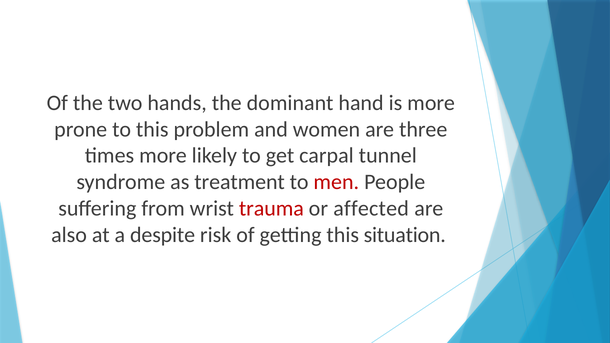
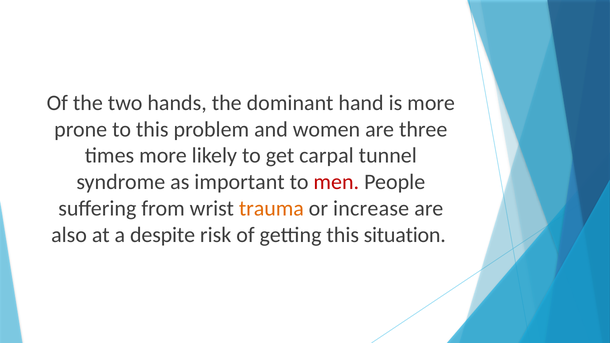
treatment: treatment -> important
trauma colour: red -> orange
affected: affected -> increase
